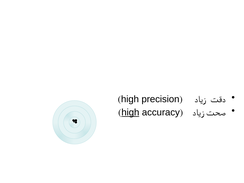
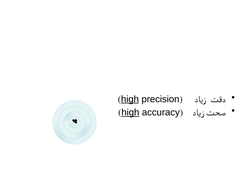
high at (130, 99) underline: none -> present
